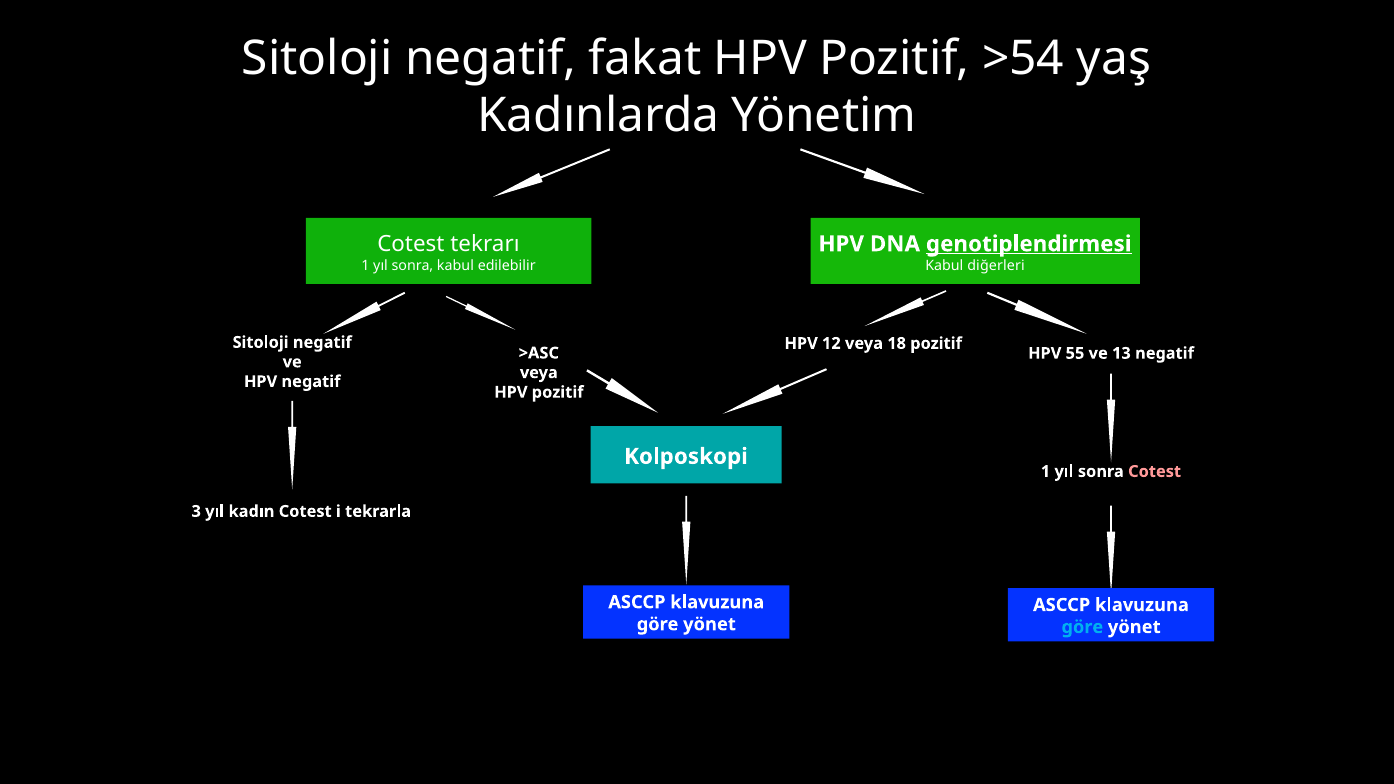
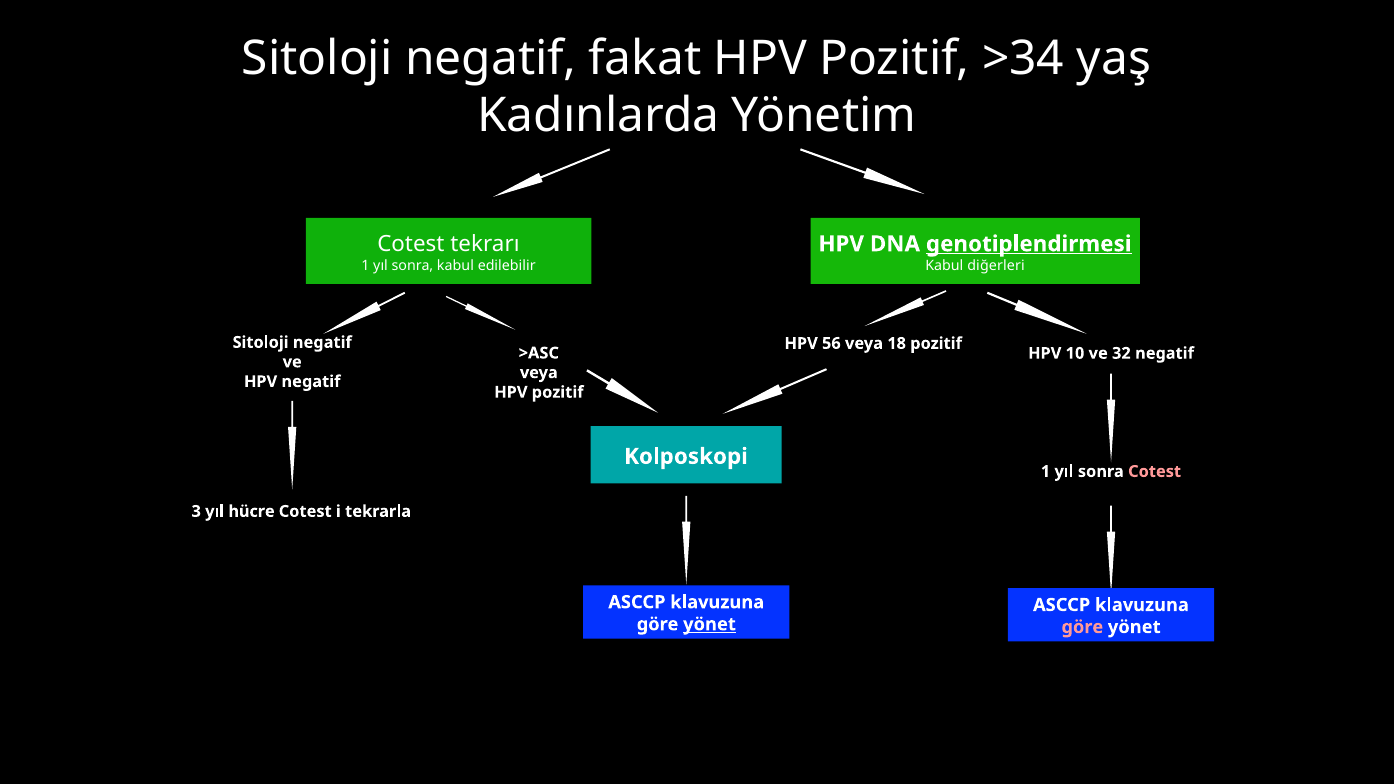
>54: >54 -> >34
12: 12 -> 56
55: 55 -> 10
13: 13 -> 32
kadın: kadın -> hücre
yönet at (709, 624) underline: none -> present
göre at (1082, 627) colour: light blue -> pink
